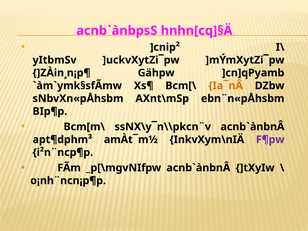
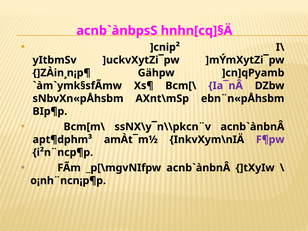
Ia¯nÂ colour: orange -> purple
